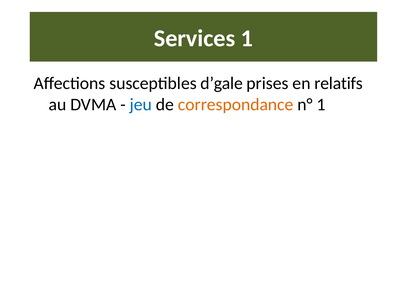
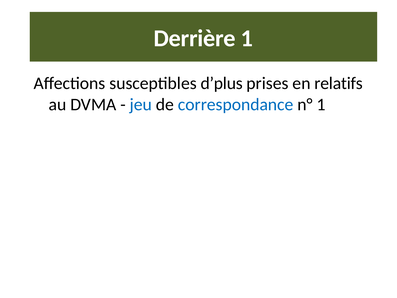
Services: Services -> Derrière
d’gale: d’gale -> d’plus
correspondance colour: orange -> blue
